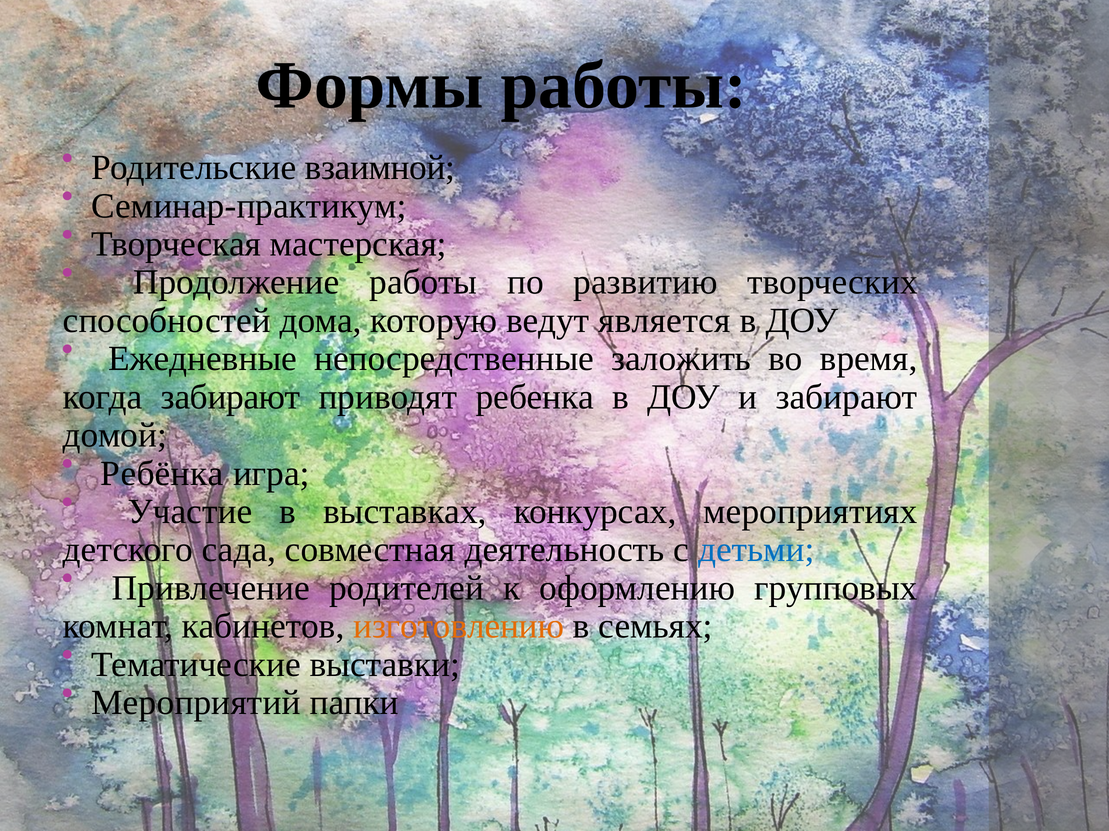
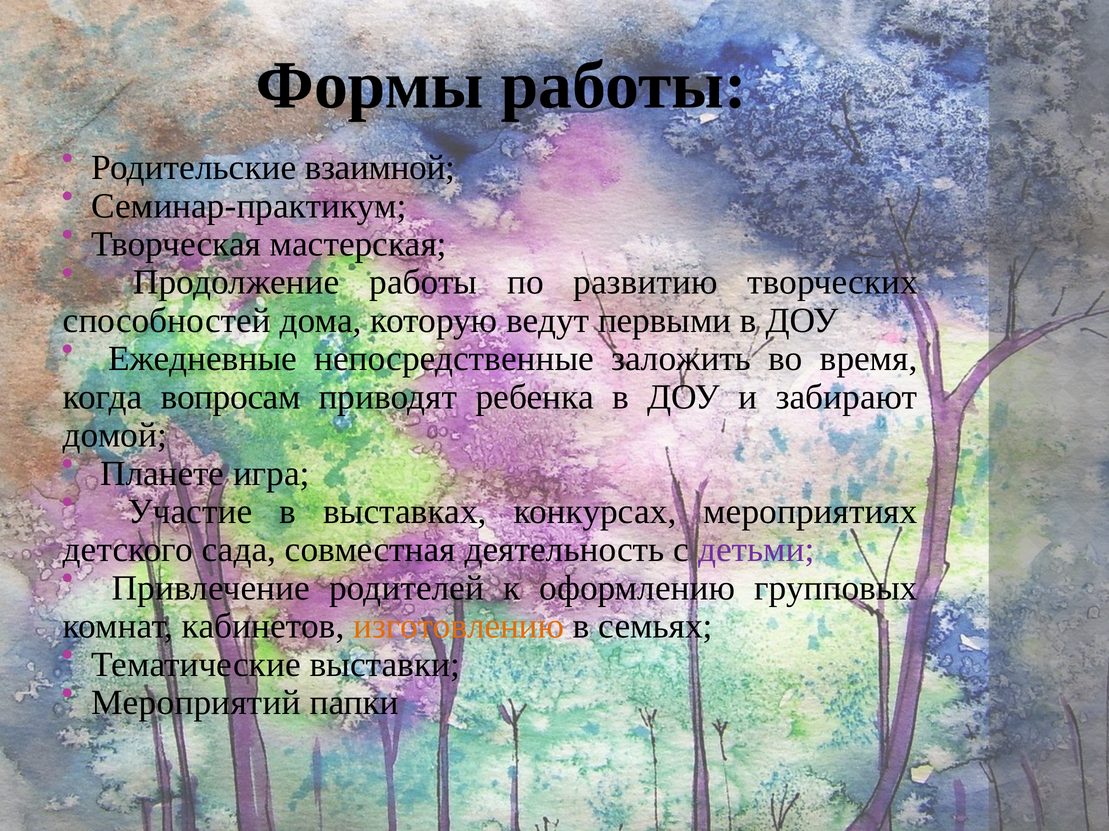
является: является -> первыми
когда забирают: забирают -> вопросам
Ребёнка: Ребёнка -> Планете
детьми colour: blue -> purple
